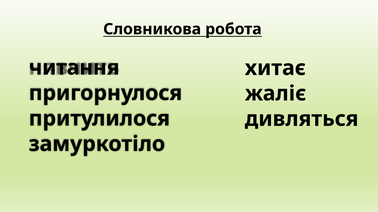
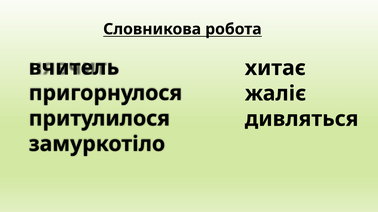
читання: читання -> вчитель
